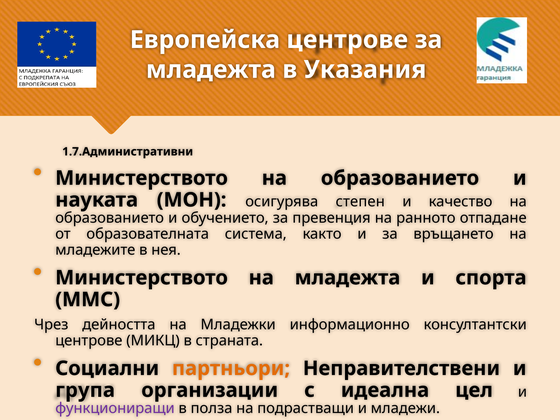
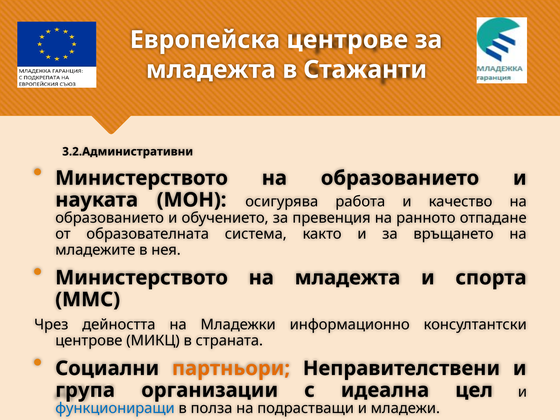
Указания: Указания -> Стажанти
1.7.Административни: 1.7.Административни -> 3.2.Административни
степен: степен -> работа
функциониращи colour: purple -> blue
